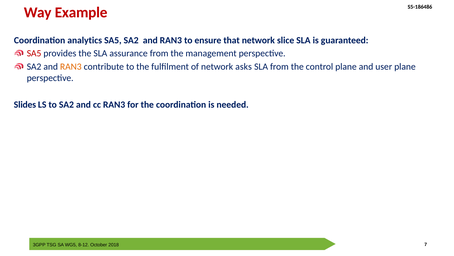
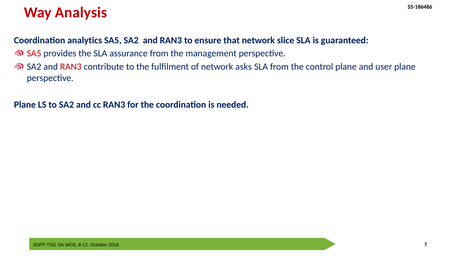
Example: Example -> Analysis
RAN3 at (71, 67) colour: orange -> red
Slides at (25, 104): Slides -> Plane
